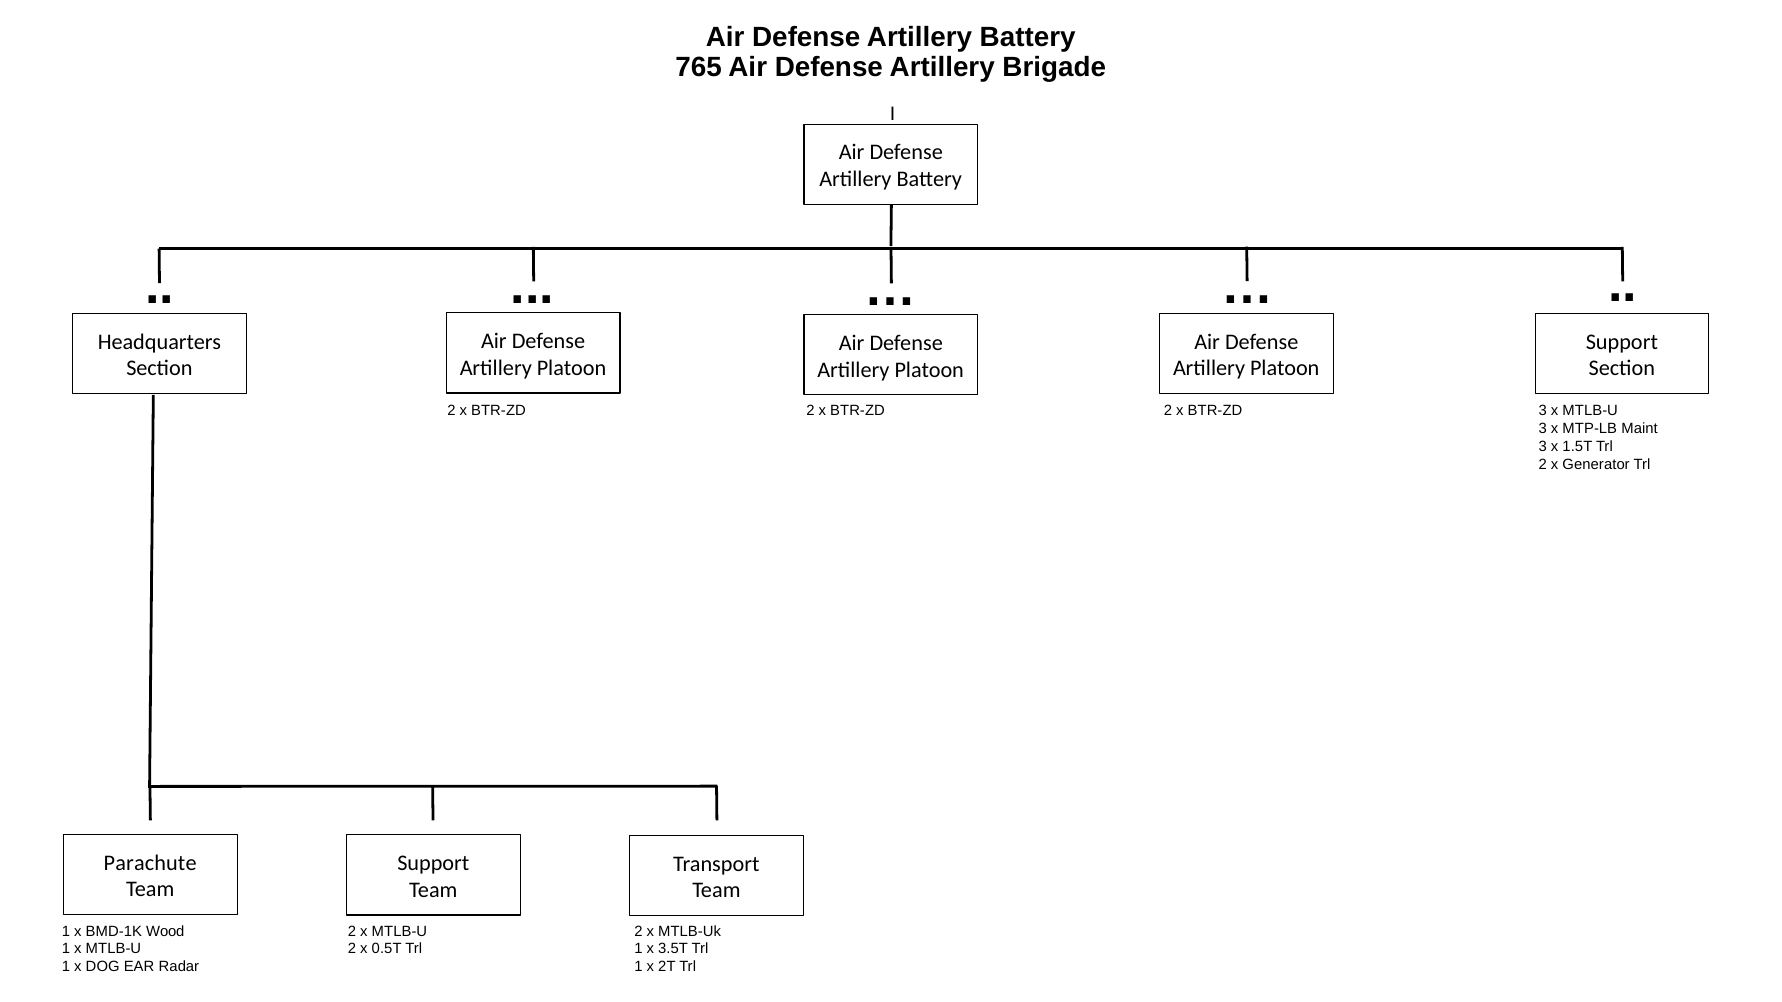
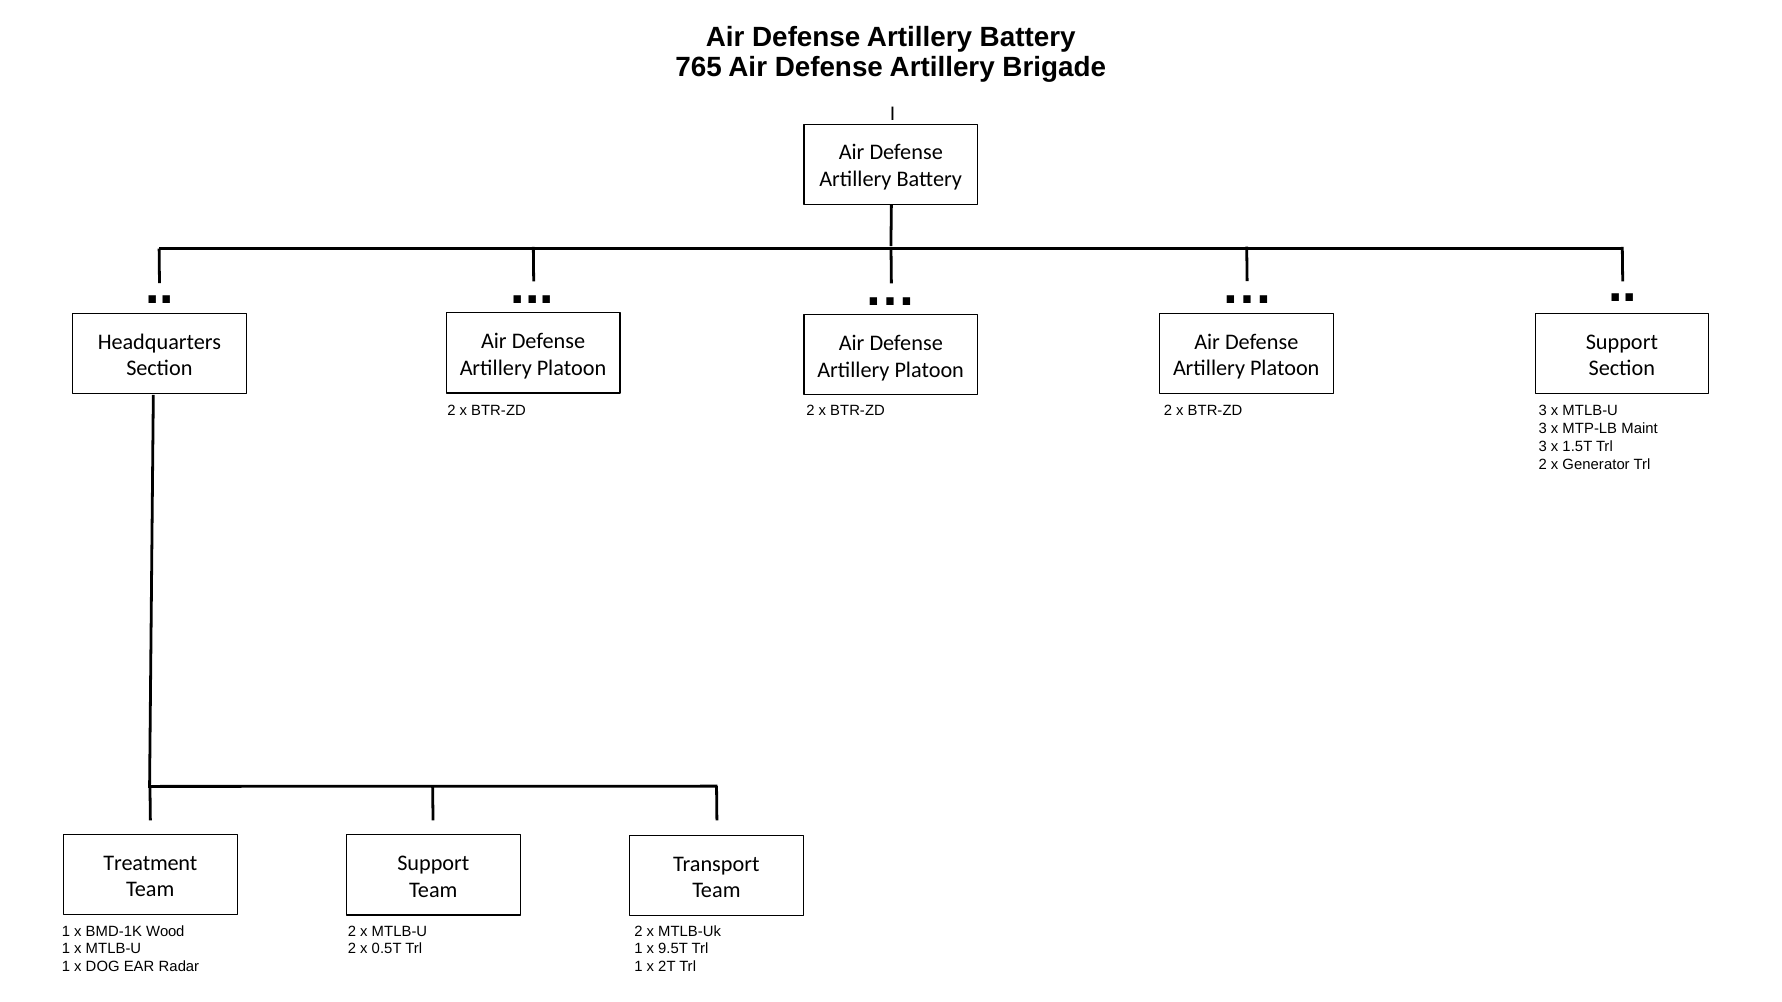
Parachute: Parachute -> Treatment
3.5T: 3.5T -> 9.5T
